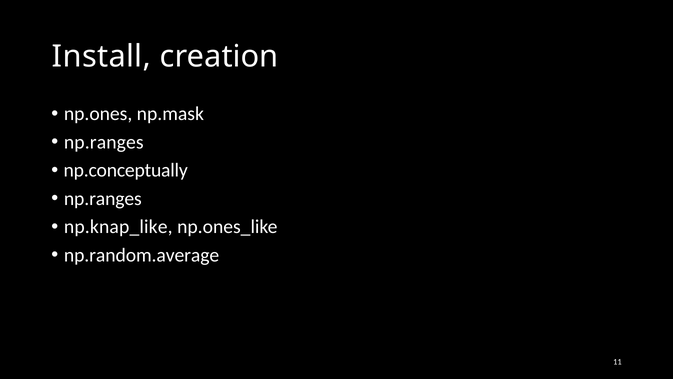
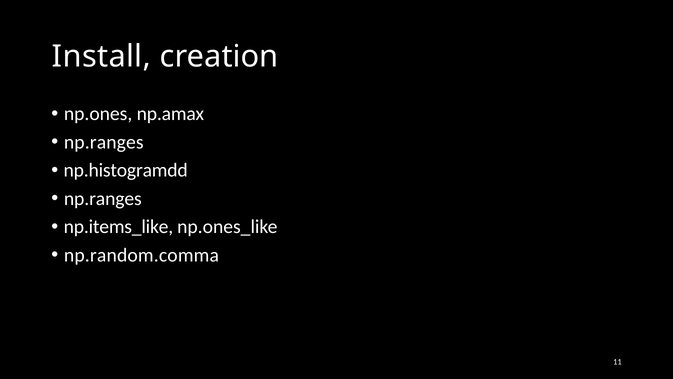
np.mask: np.mask -> np.amax
np.conceptually: np.conceptually -> np.histogramdd
np.knap_like: np.knap_like -> np.items_like
np.random.average: np.random.average -> np.random.comma
